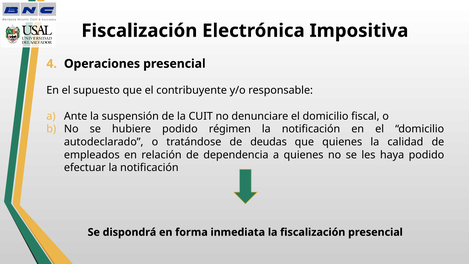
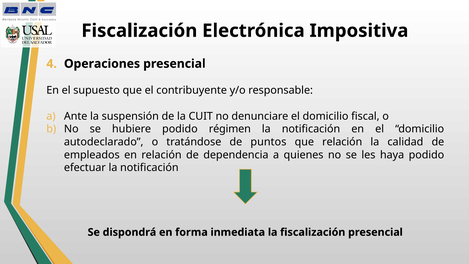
deudas: deudas -> puntos
que quienes: quienes -> relación
